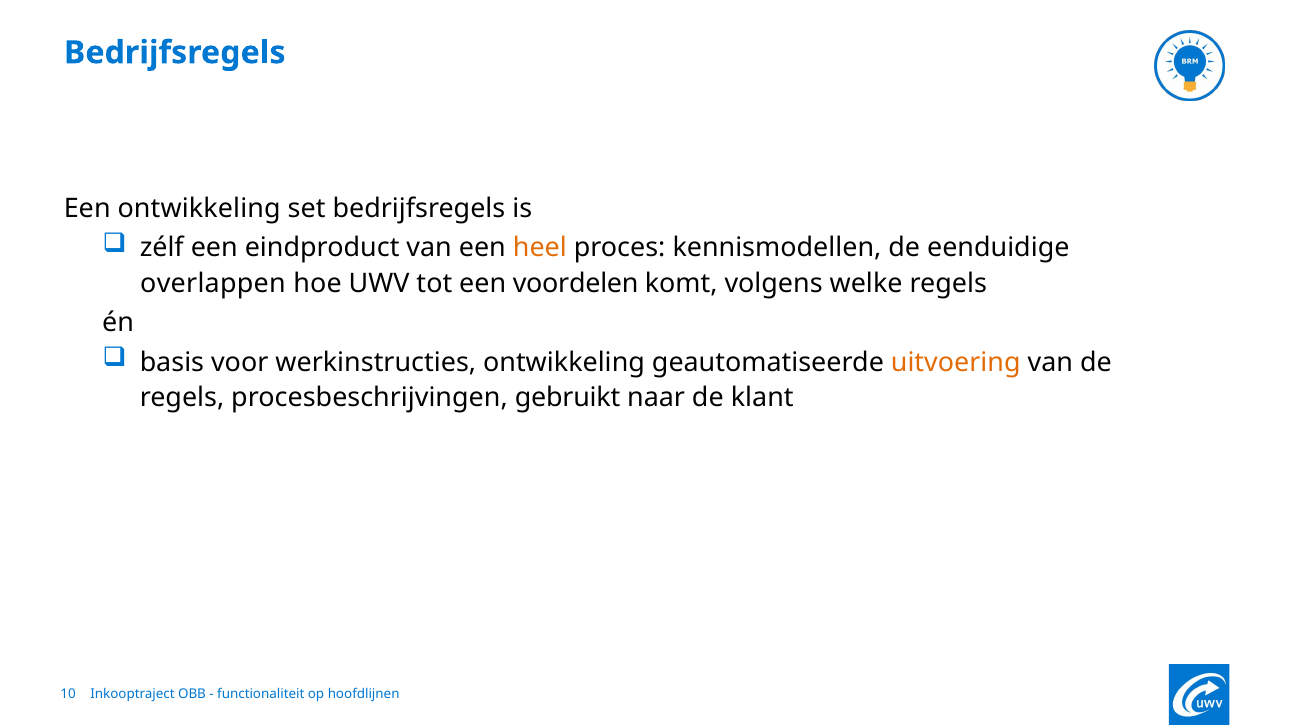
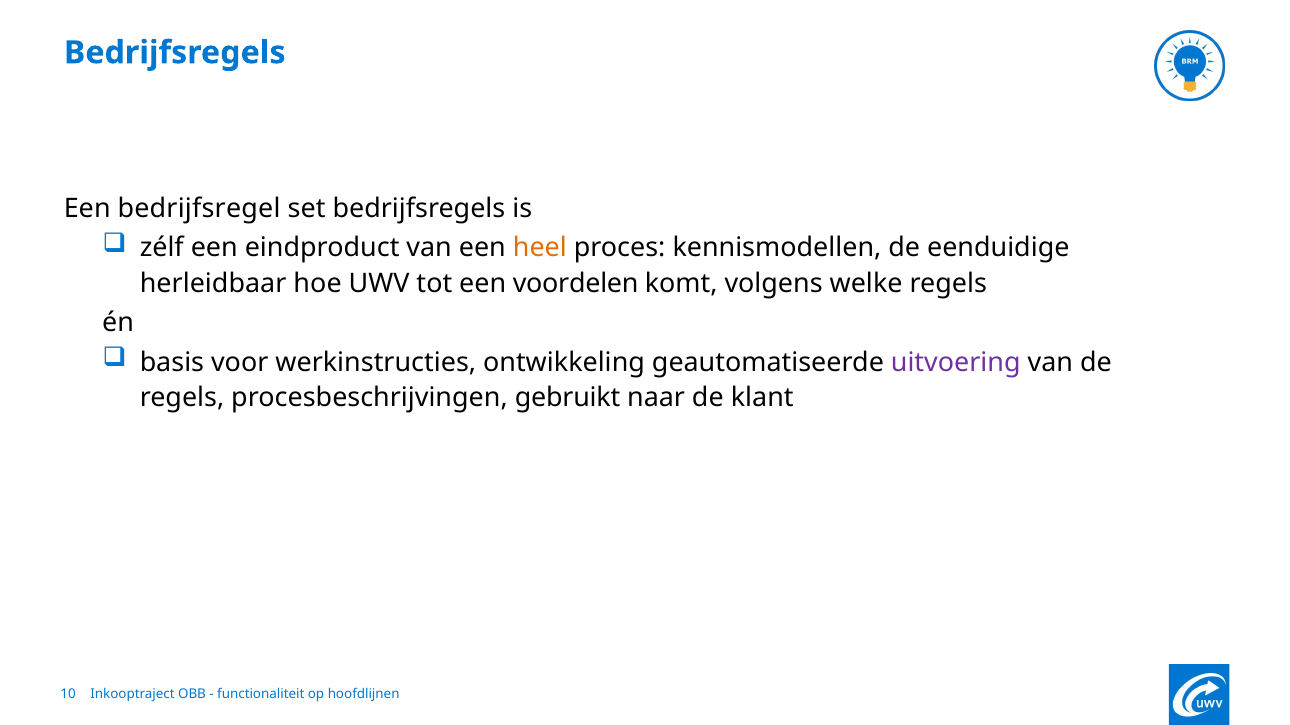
Een ontwikkeling: ontwikkeling -> bedrijfsregel
overlappen: overlappen -> herleidbaar
uitvoering colour: orange -> purple
